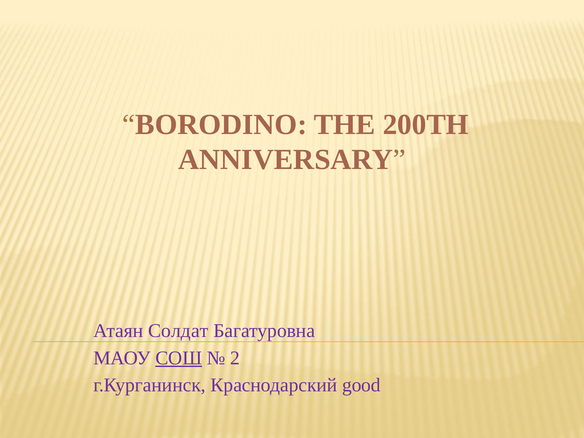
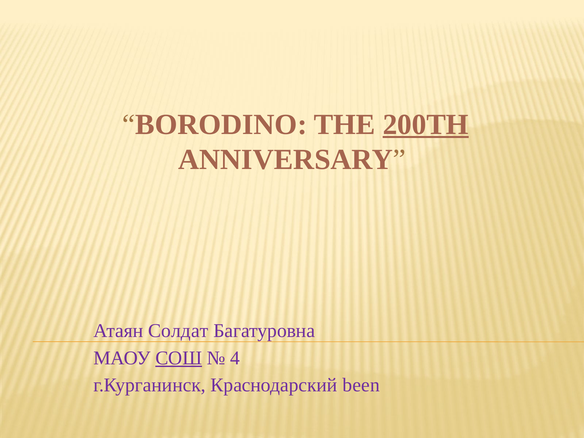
200TH underline: none -> present
2: 2 -> 4
good: good -> been
